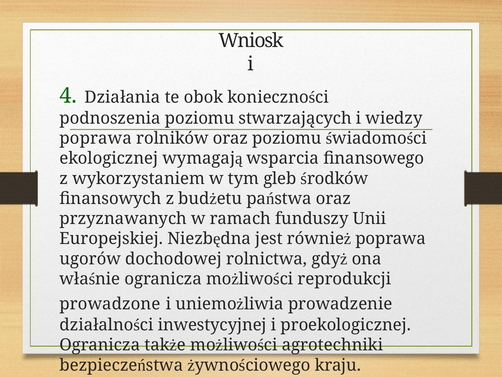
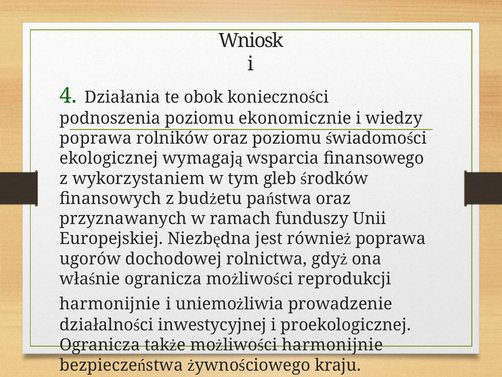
stwarzających: stwarzających -> ekonomicznie
prowadzone at (110, 303): prowadzone -> harmonijnie
agrotechniki at (332, 344): agrotechniki -> harmonijnie
